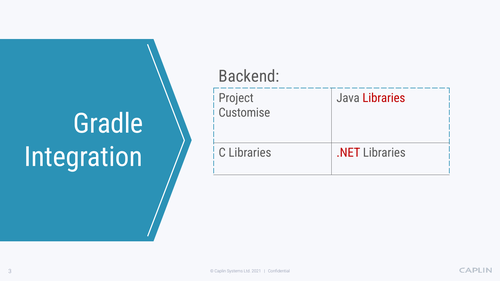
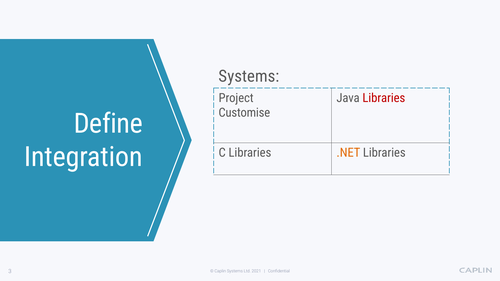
Backend at (249, 76): Backend -> Systems
Gradle: Gradle -> Define
.NET colour: red -> orange
